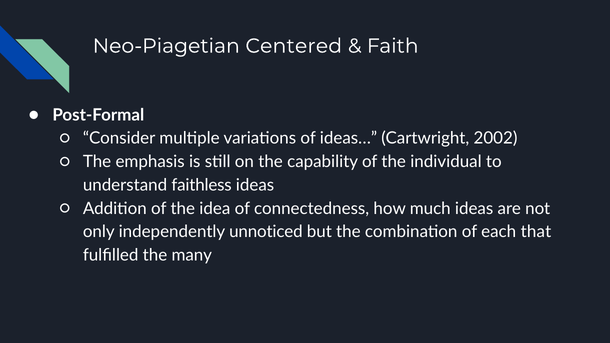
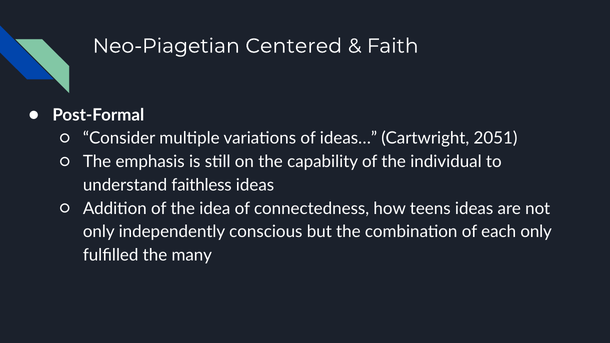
2002: 2002 -> 2051
much: much -> teens
unnoticed: unnoticed -> conscious
each that: that -> only
